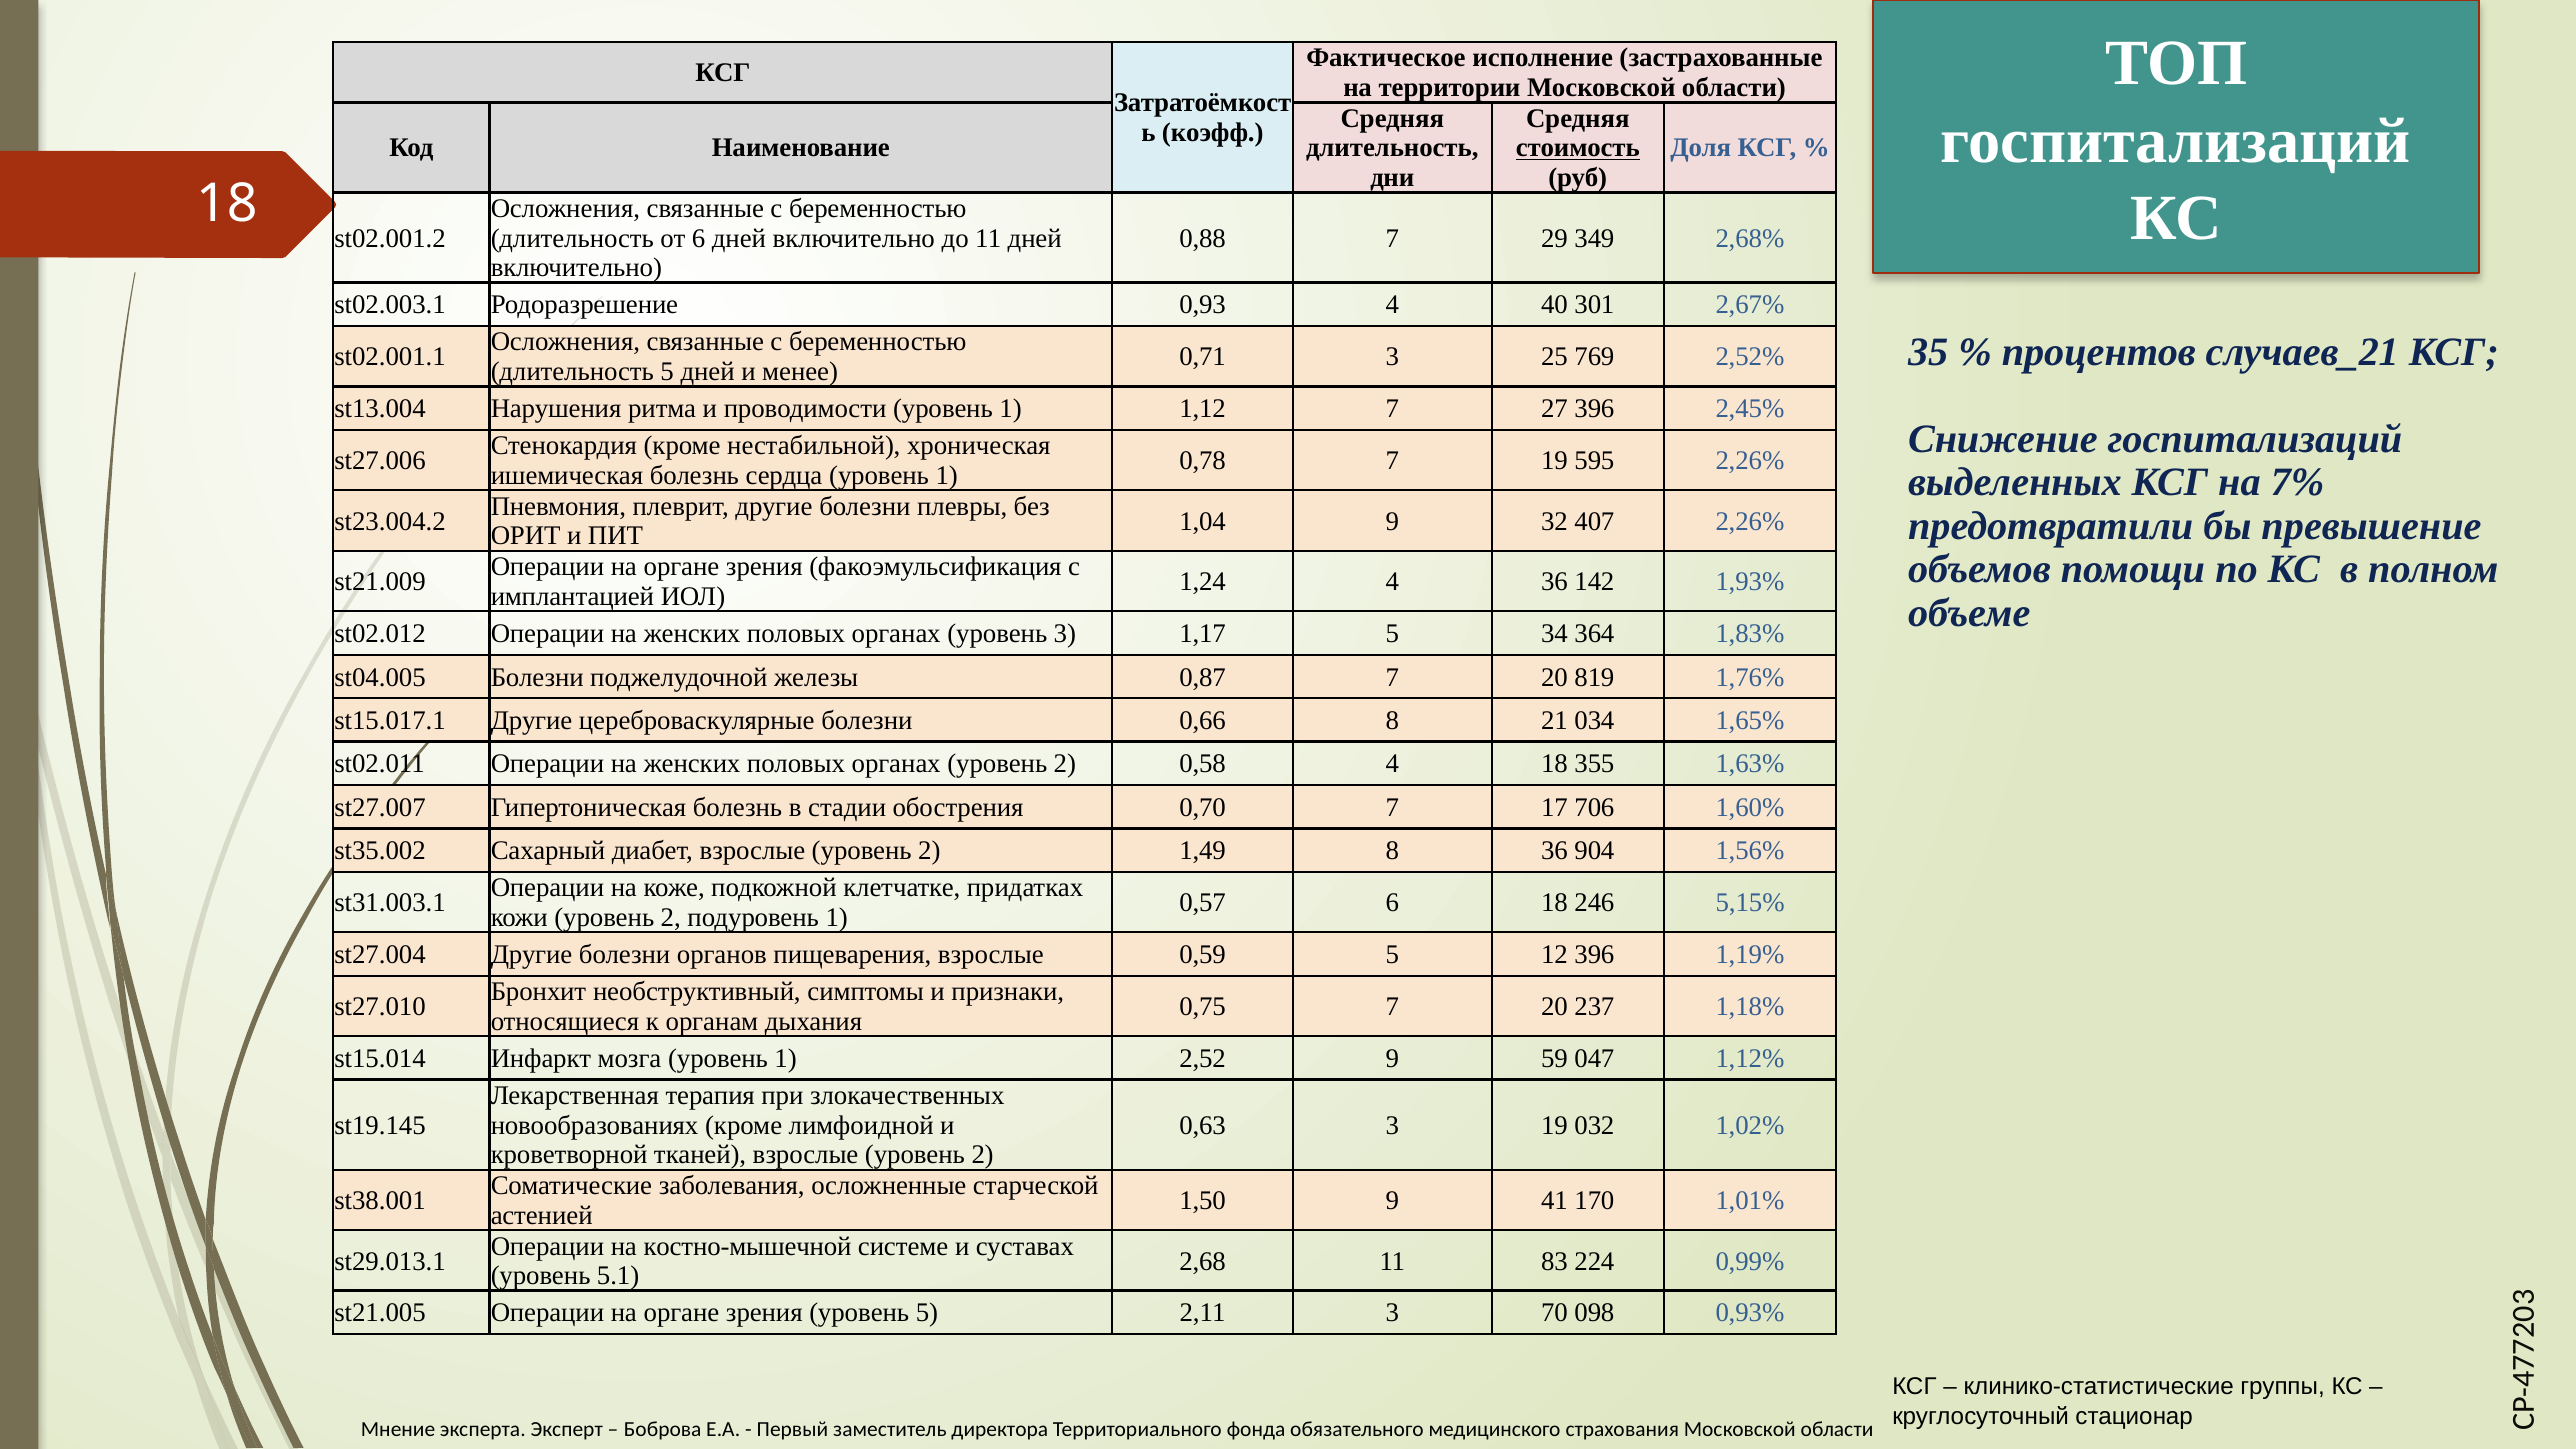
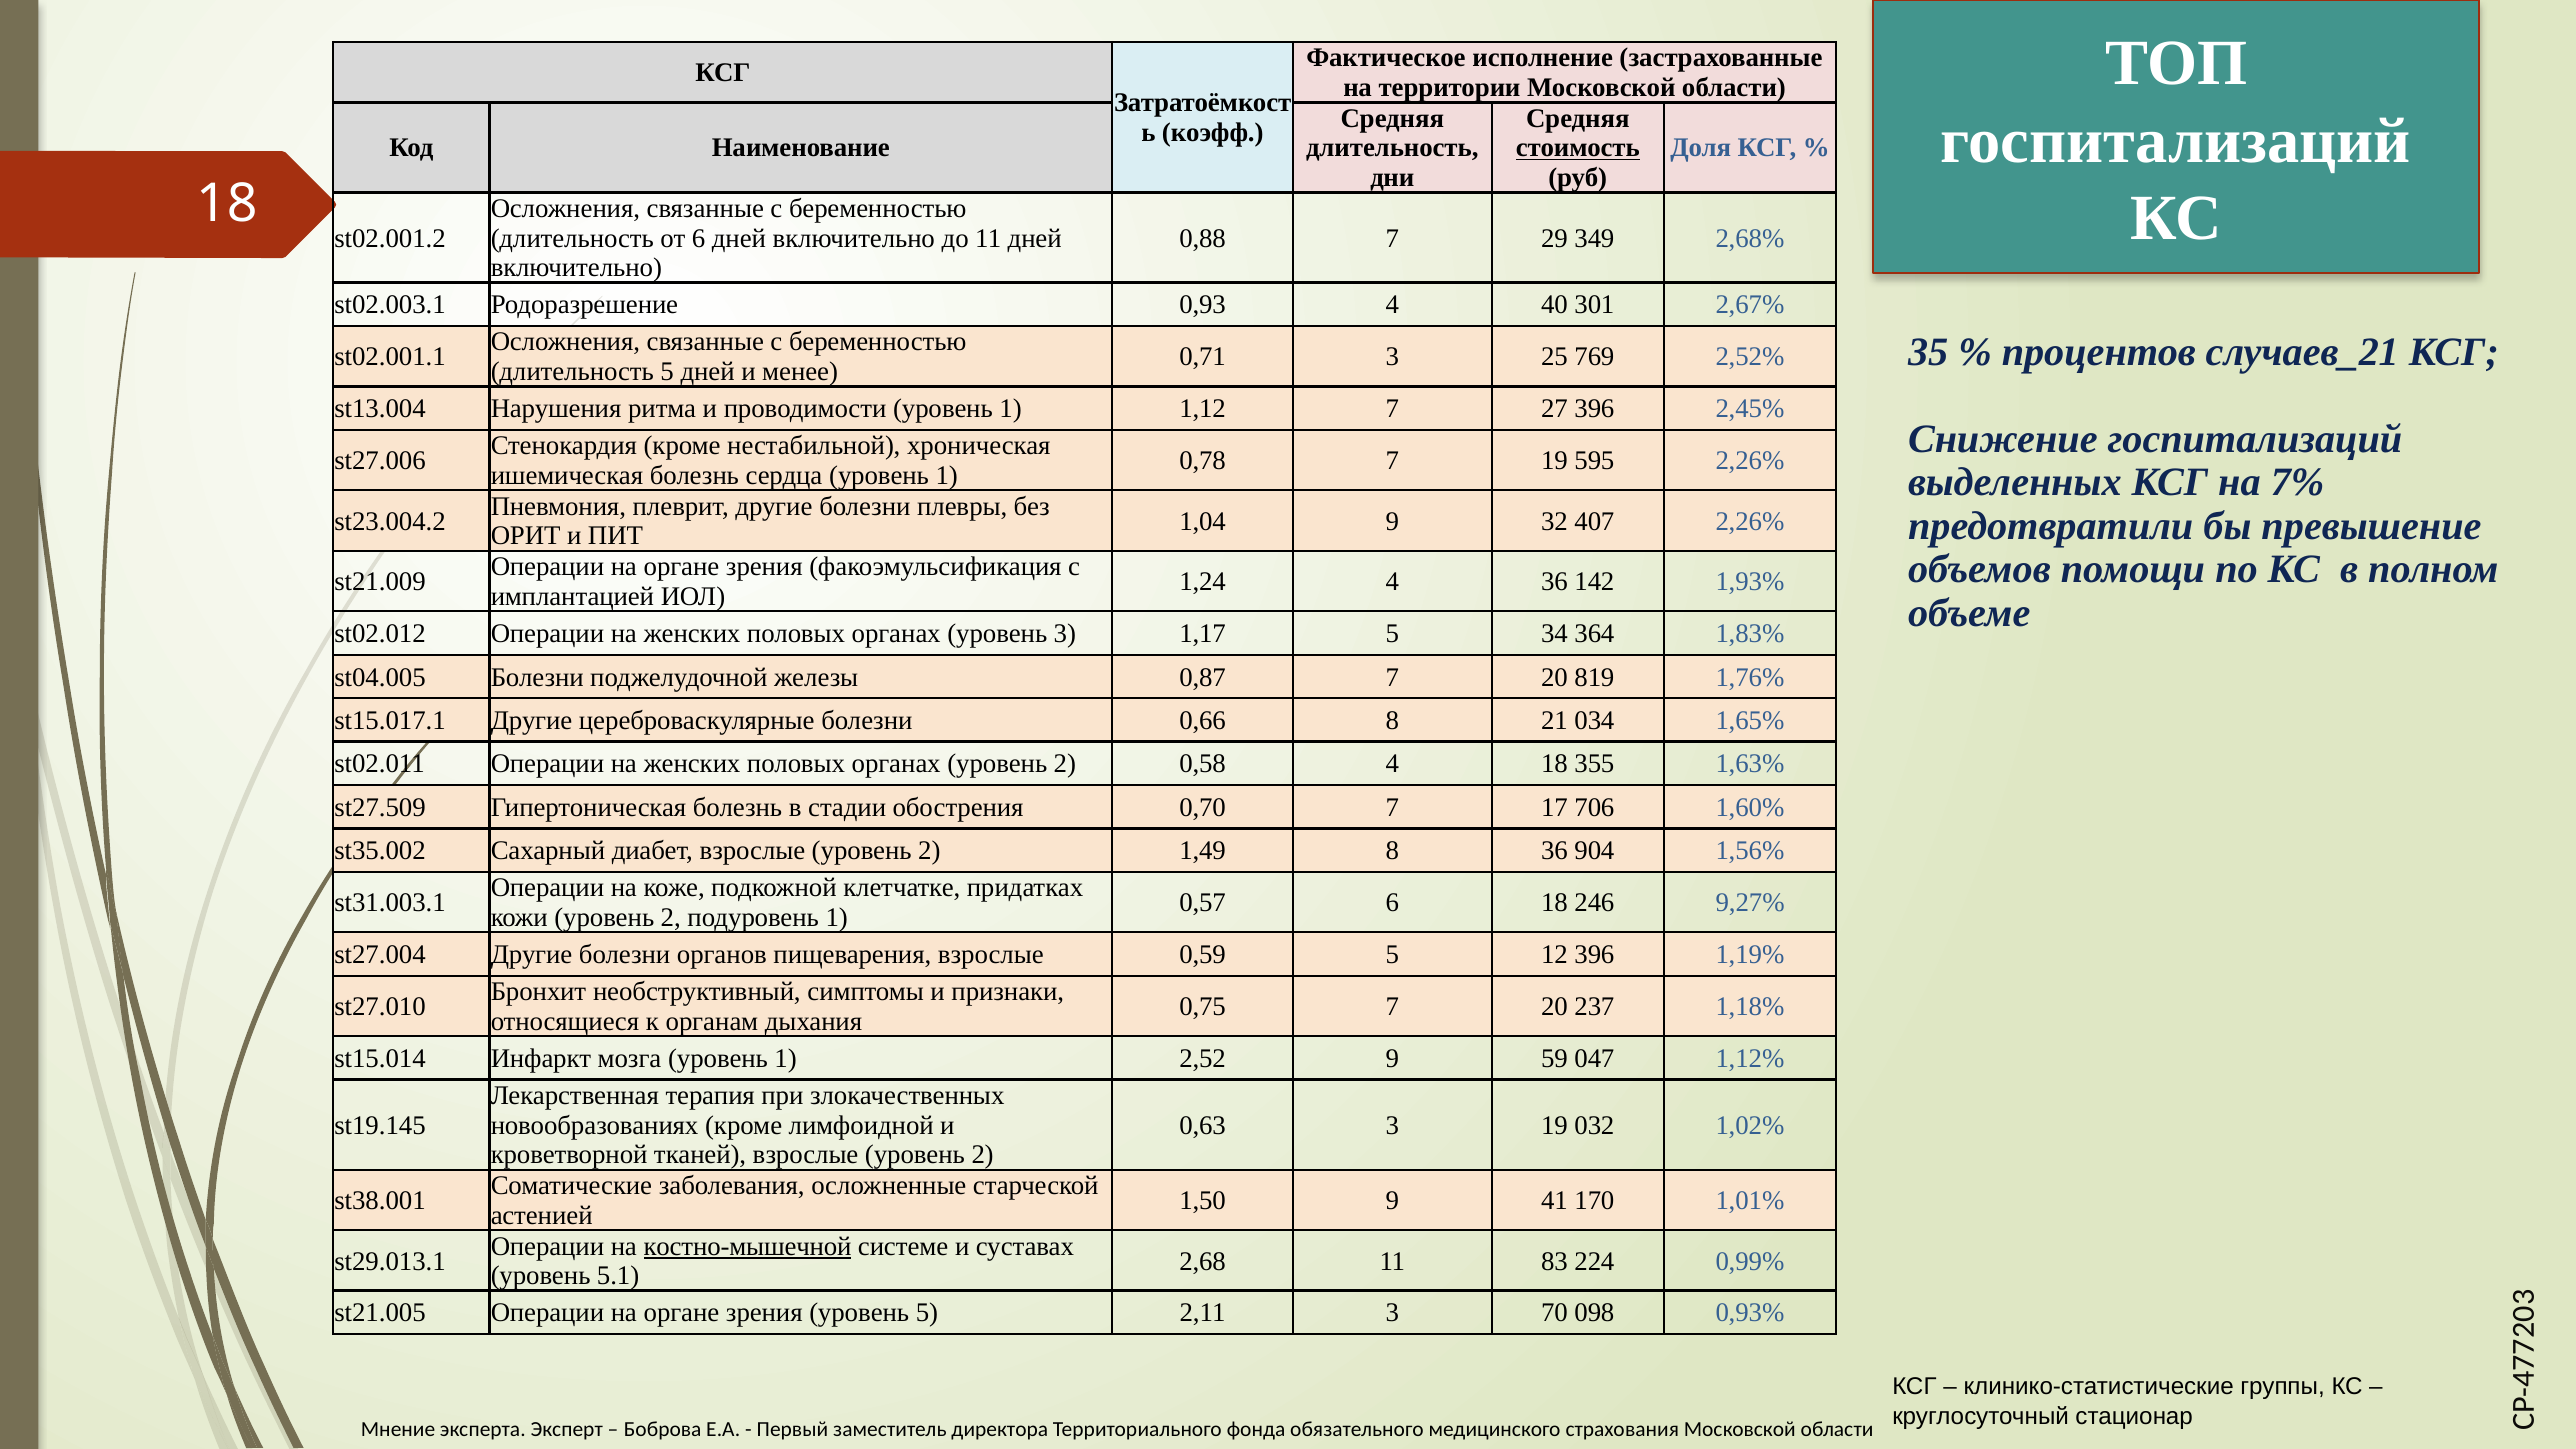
st27.007: st27.007 -> st27.509
5,15%: 5,15% -> 9,27%
костно-мышечной underline: none -> present
